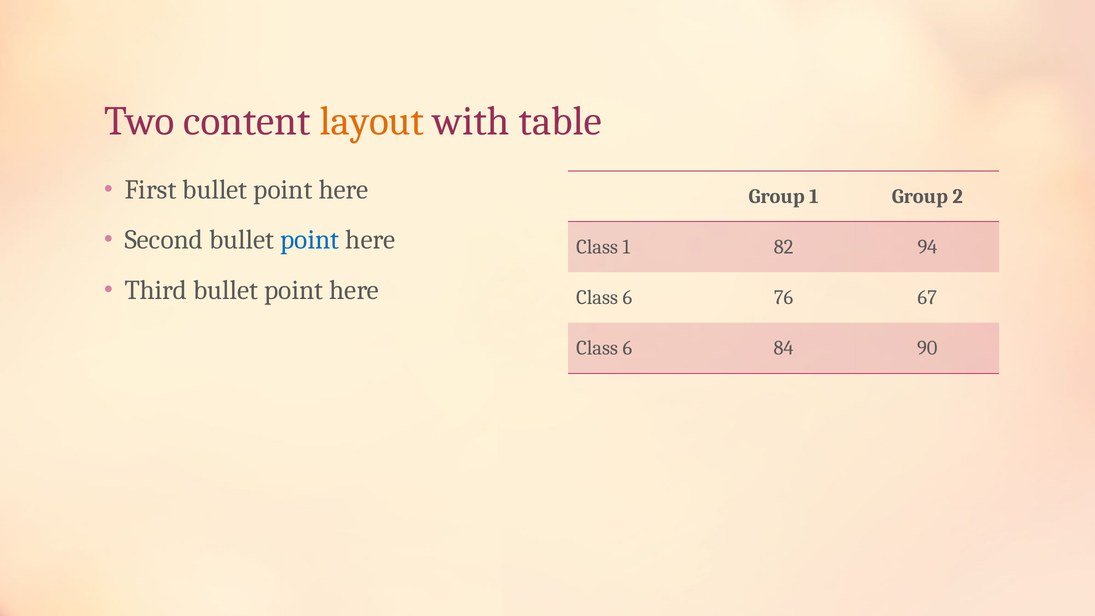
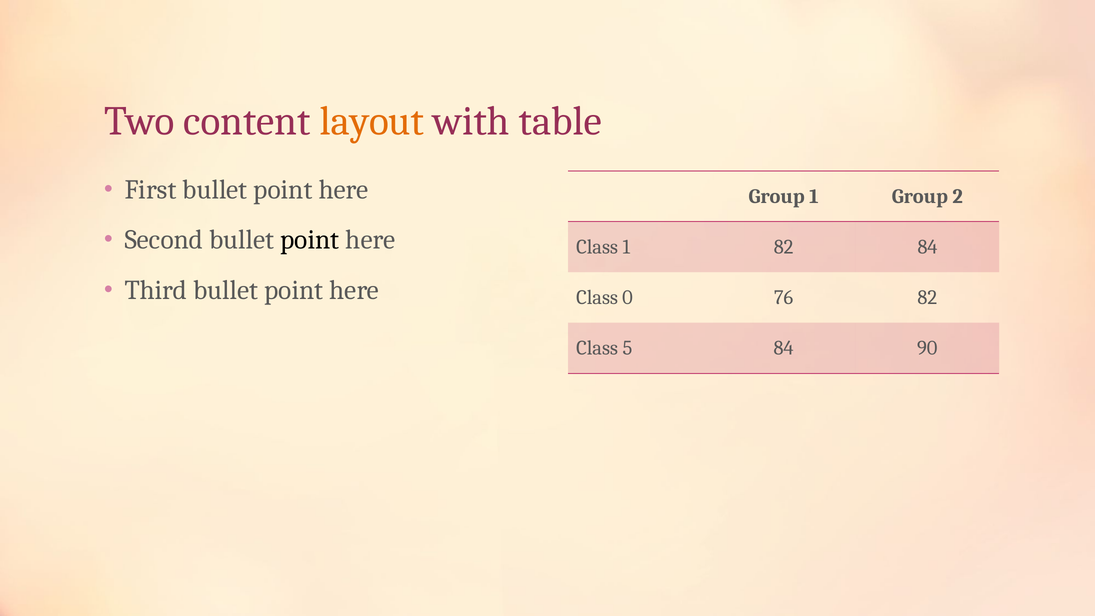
point at (310, 240) colour: blue -> black
82 94: 94 -> 84
6 at (627, 297): 6 -> 0
76 67: 67 -> 82
6 at (627, 348): 6 -> 5
